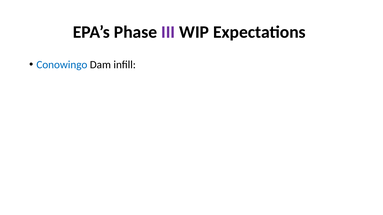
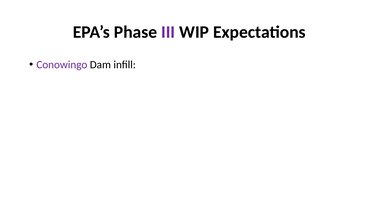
Conowingo colour: blue -> purple
